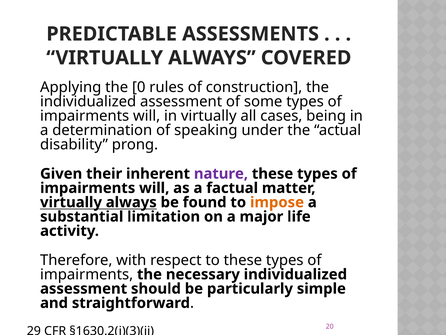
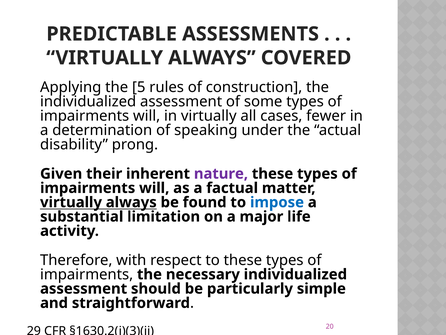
0: 0 -> 5
being: being -> fewer
impose colour: orange -> blue
